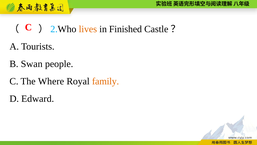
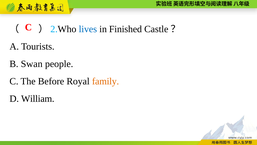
lives colour: orange -> blue
Where: Where -> Before
Edward: Edward -> William
